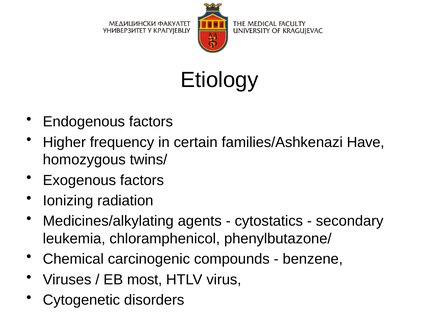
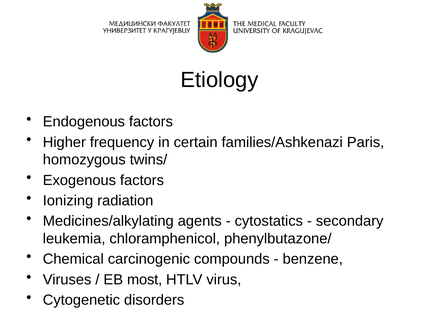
Have: Have -> Paris
